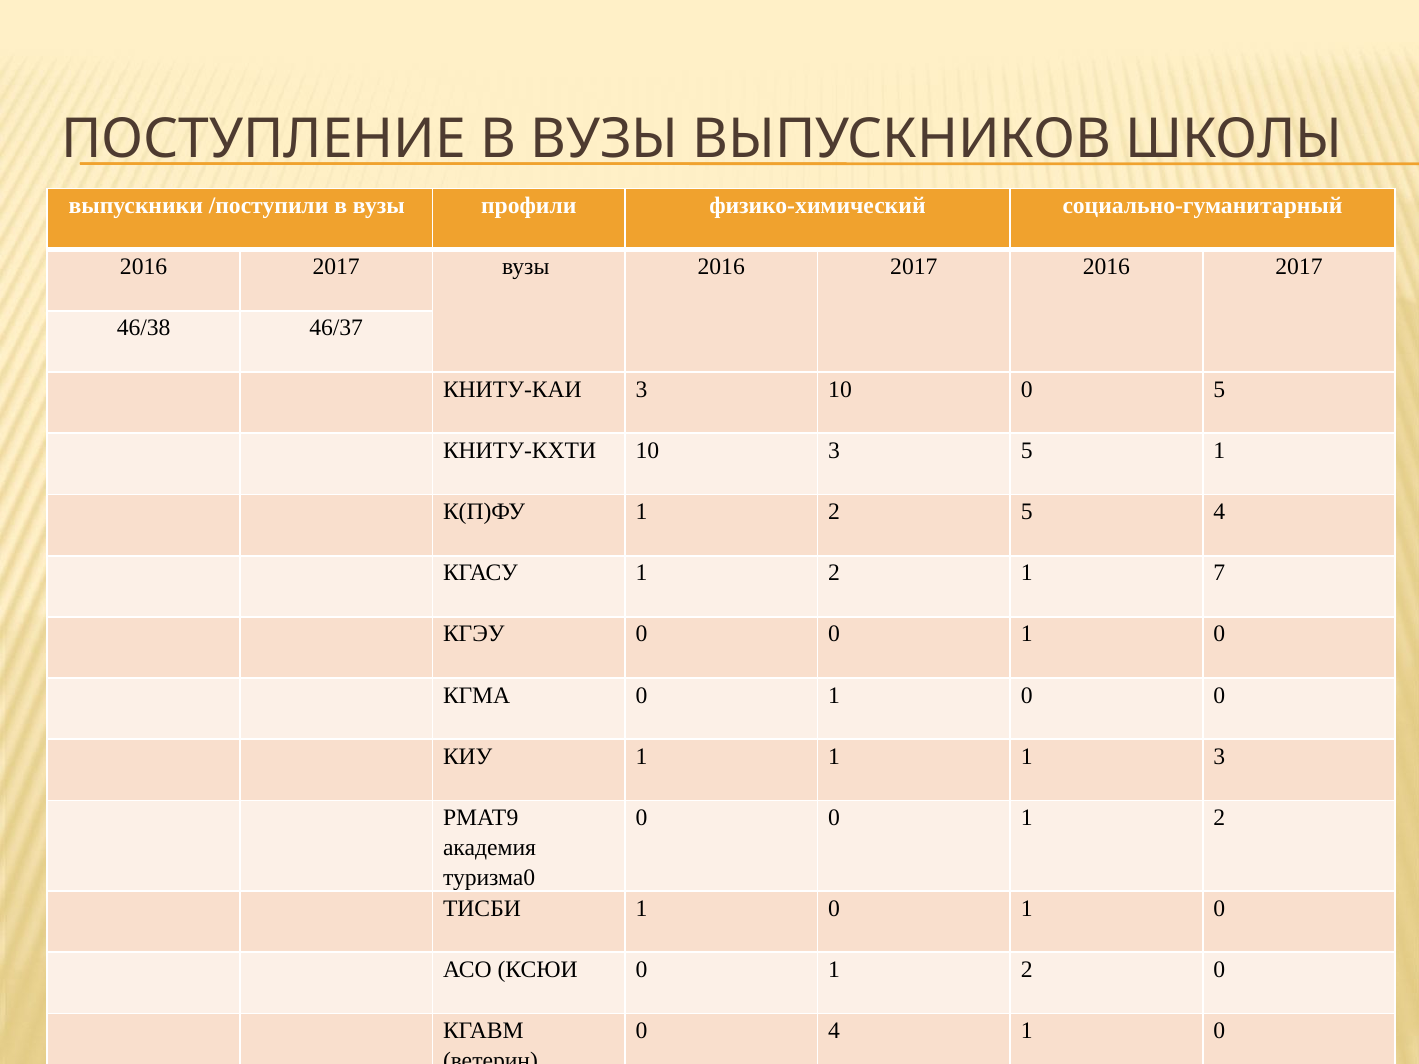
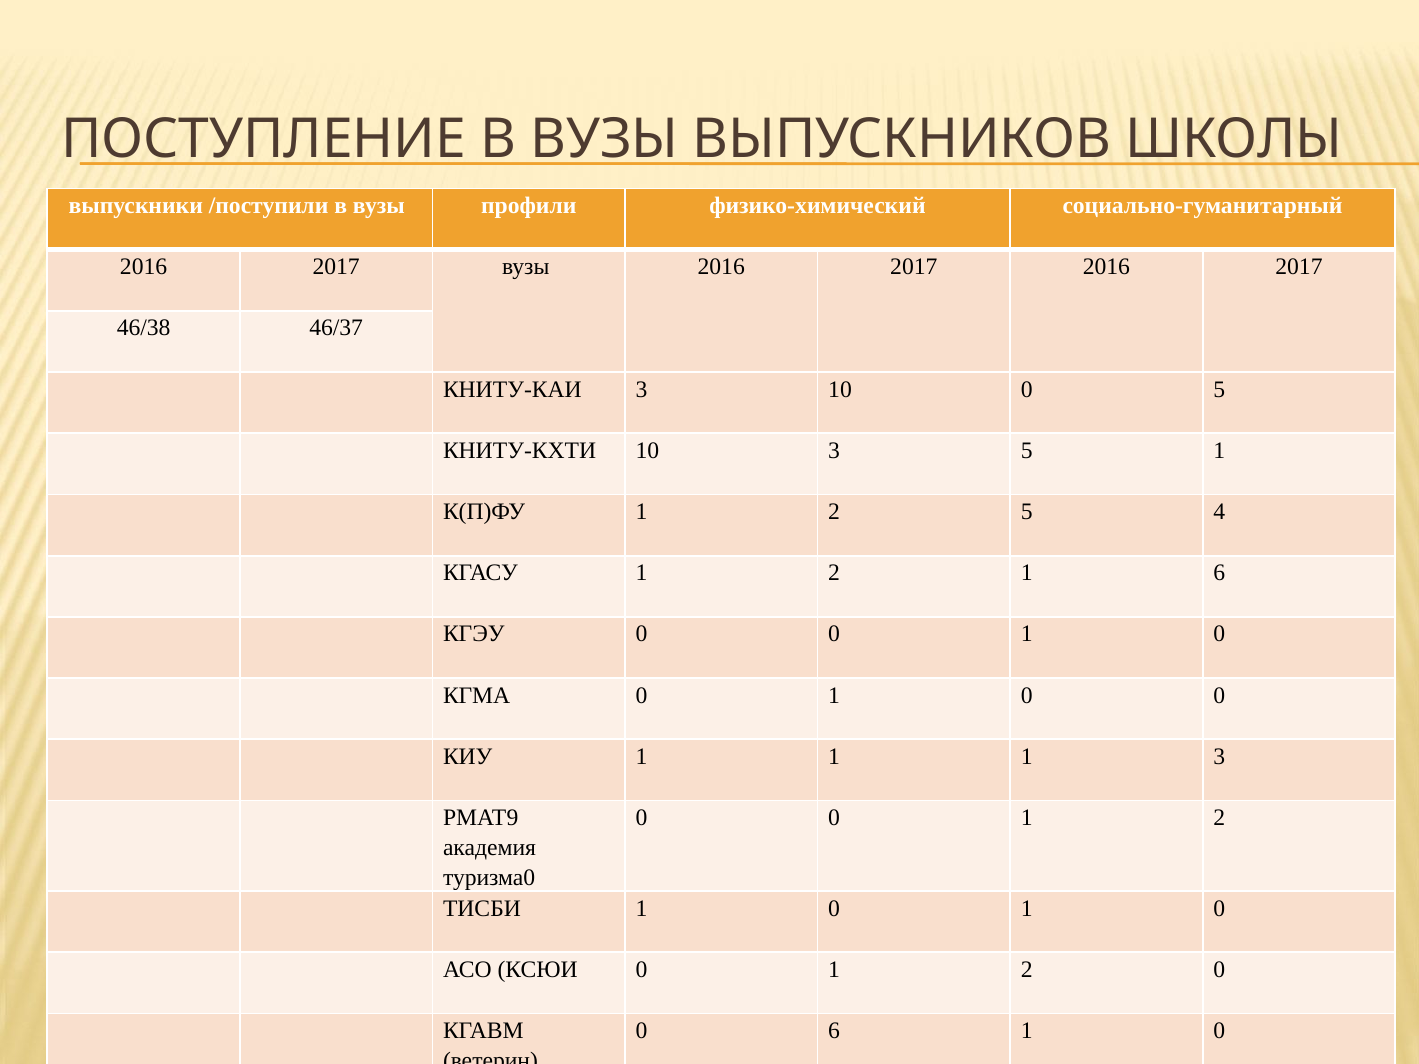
1 7: 7 -> 6
0 4: 4 -> 6
